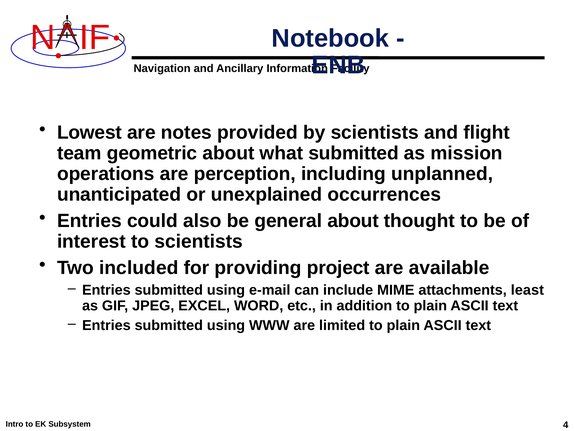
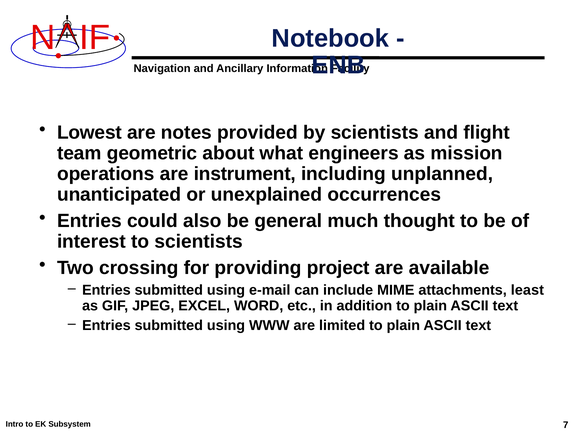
what submitted: submitted -> engineers
perception: perception -> instrument
general about: about -> much
included: included -> crossing
4: 4 -> 7
